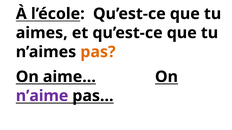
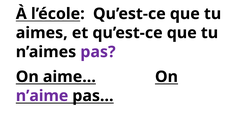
pas colour: orange -> purple
